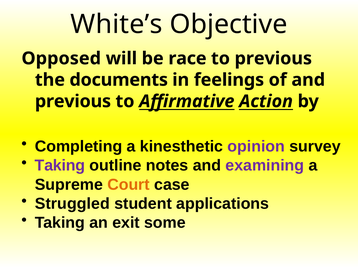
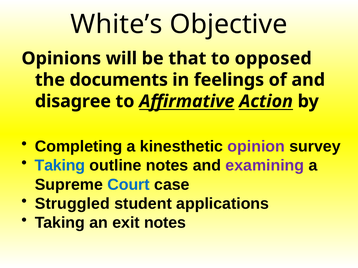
Opposed: Opposed -> Opinions
race: race -> that
to previous: previous -> opposed
previous at (73, 101): previous -> disagree
Taking at (60, 166) colour: purple -> blue
Court colour: orange -> blue
exit some: some -> notes
